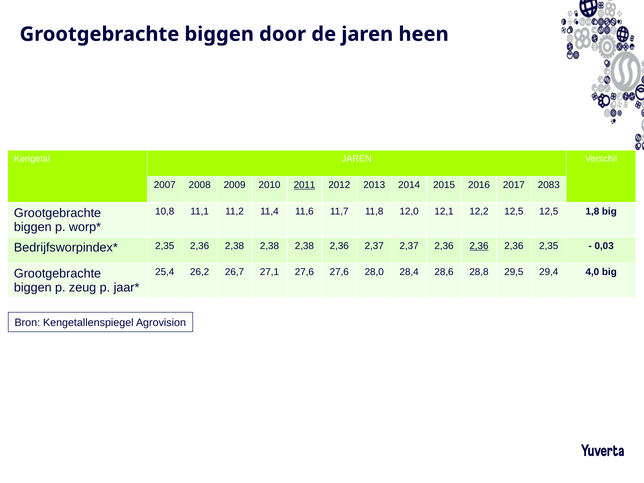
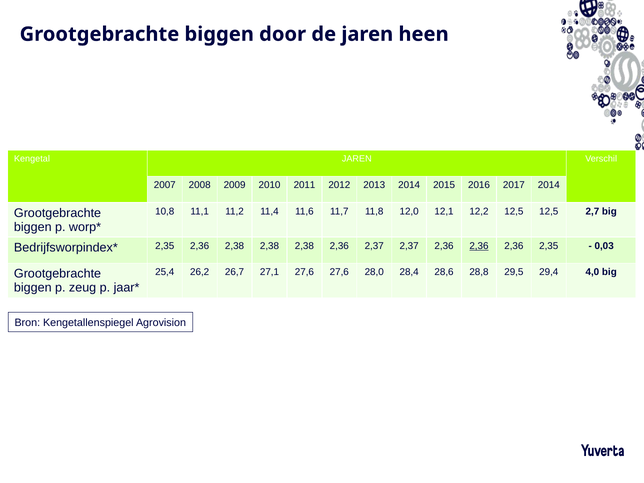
2011 underline: present -> none
2017 2083: 2083 -> 2014
1,8: 1,8 -> 2,7
